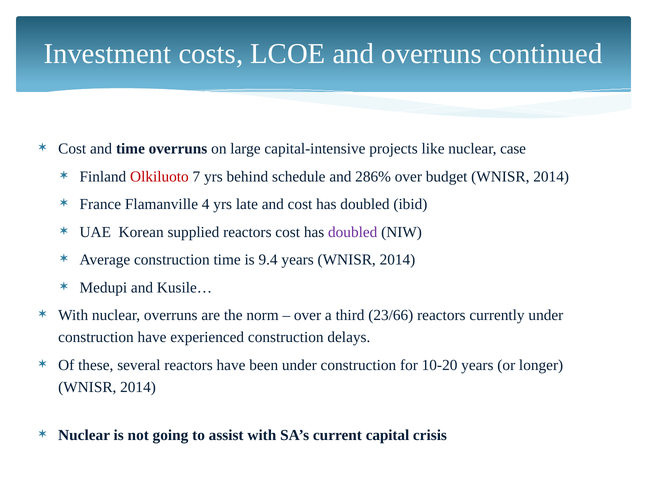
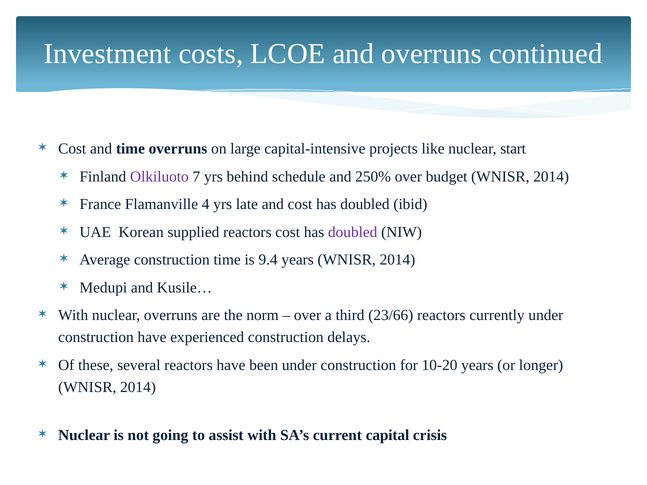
case: case -> start
Olkiluoto colour: red -> purple
286%: 286% -> 250%
